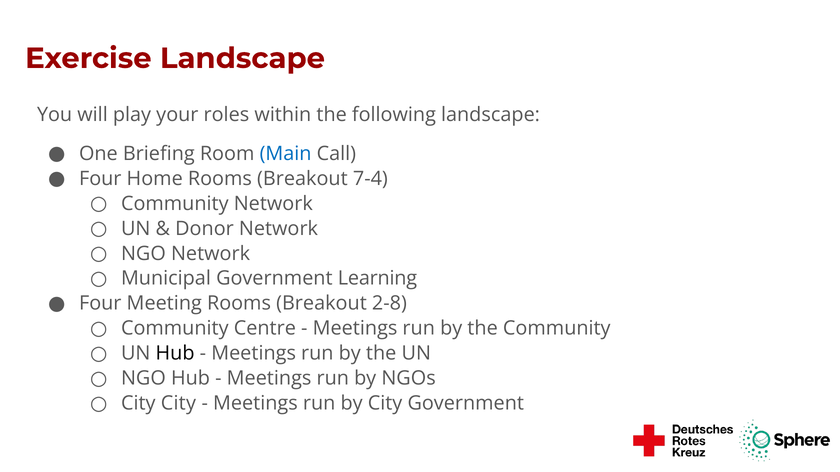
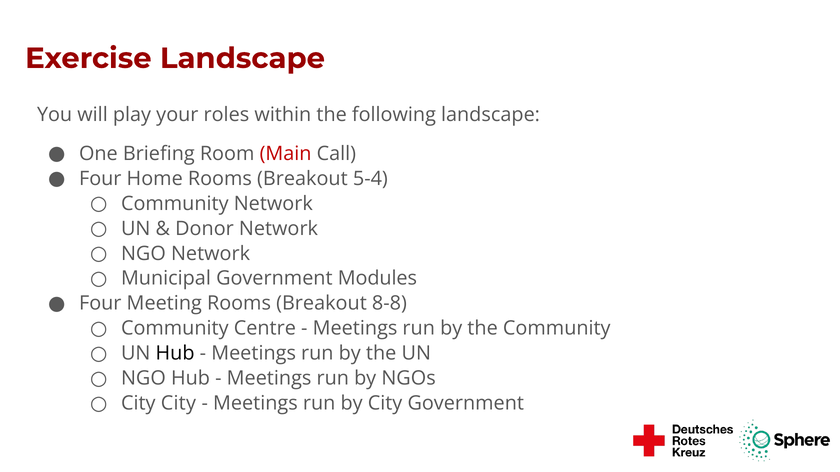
Main colour: blue -> red
7-4: 7-4 -> 5-4
Learning: Learning -> Modules
2-8: 2-8 -> 8-8
